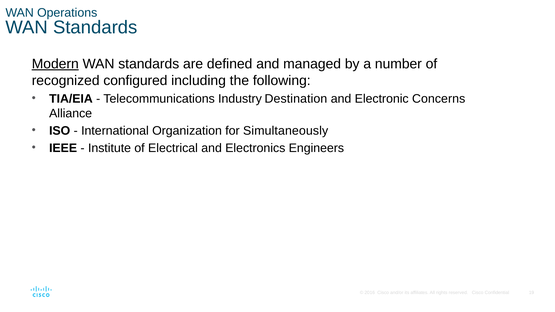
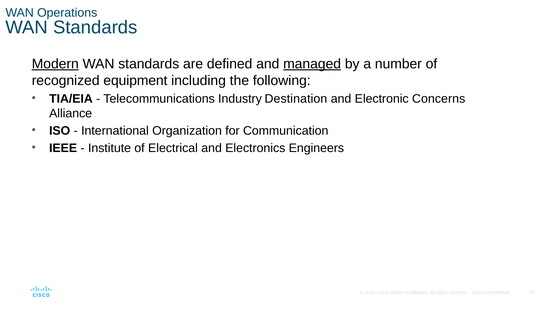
managed underline: none -> present
configured: configured -> equipment
Simultaneously: Simultaneously -> Communication
